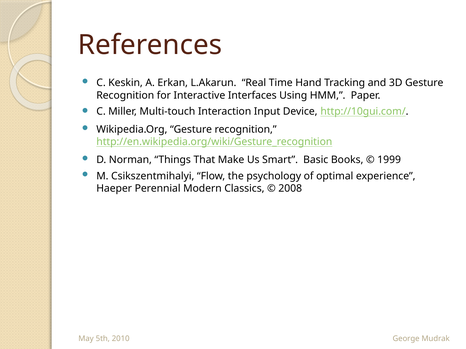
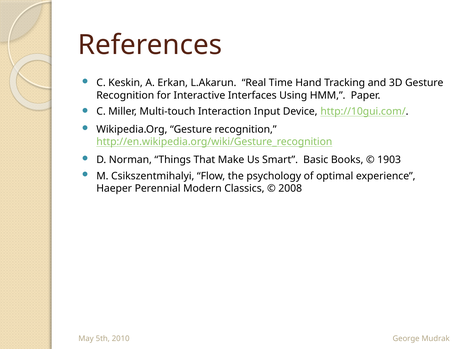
1999: 1999 -> 1903
